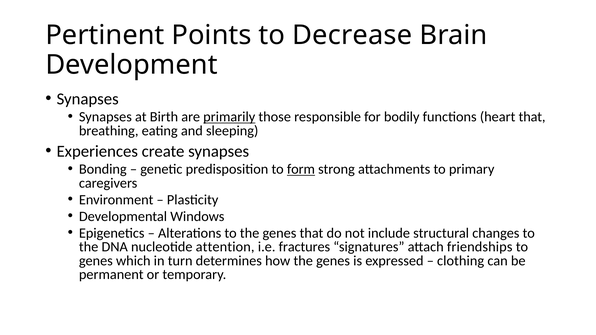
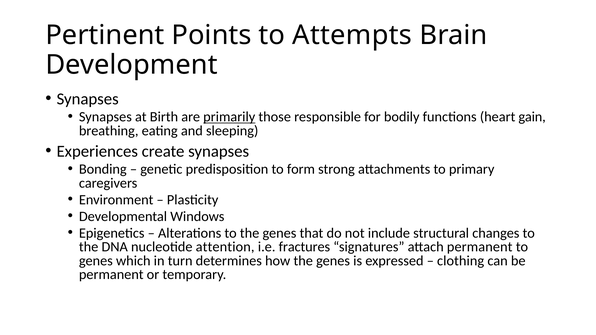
Decrease: Decrease -> Attempts
heart that: that -> gain
form underline: present -> none
attach friendships: friendships -> permanent
